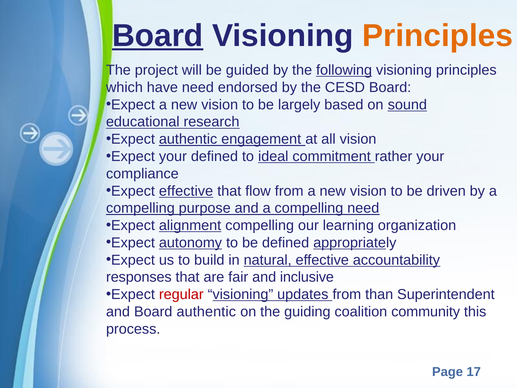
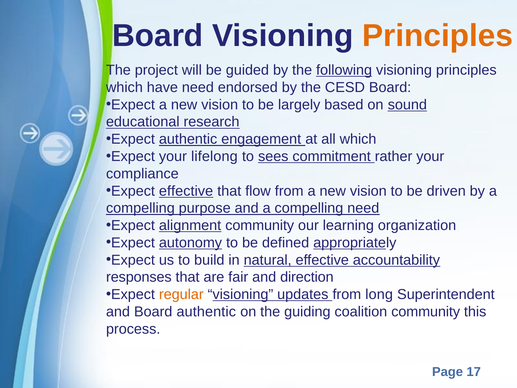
Board at (158, 36) underline: present -> none
all vision: vision -> which
your defined: defined -> lifelong
ideal: ideal -> sees
alignment compelling: compelling -> community
inclusive: inclusive -> direction
regular colour: red -> orange
than: than -> long
